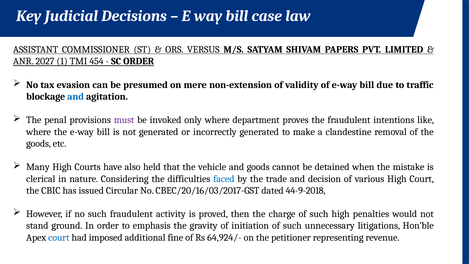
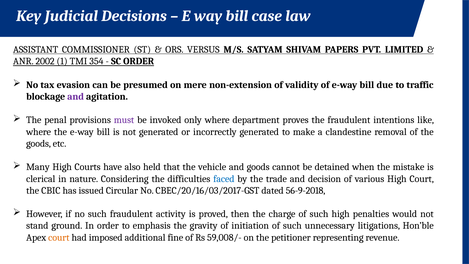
2027: 2027 -> 2002
454: 454 -> 354
and at (76, 97) colour: blue -> purple
44-9-2018: 44-9-2018 -> 56-9-2018
court at (59, 237) colour: blue -> orange
64,924/-: 64,924/- -> 59,008/-
